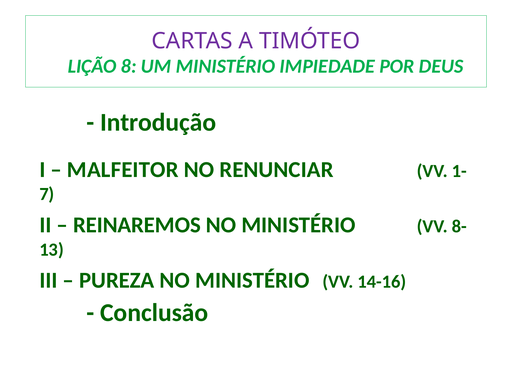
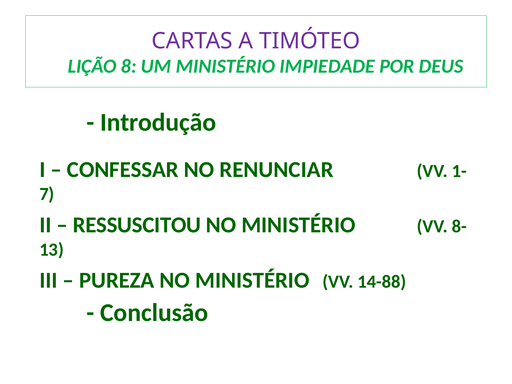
MALFEITOR: MALFEITOR -> CONFESSAR
REINAREMOS: REINAREMOS -> RESSUSCITOU
14-16: 14-16 -> 14-88
